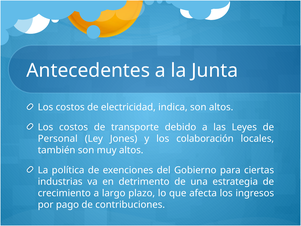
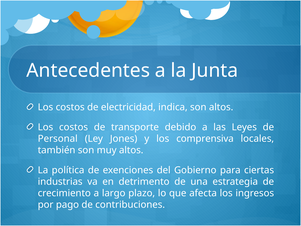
colaboración: colaboración -> comprensiva
